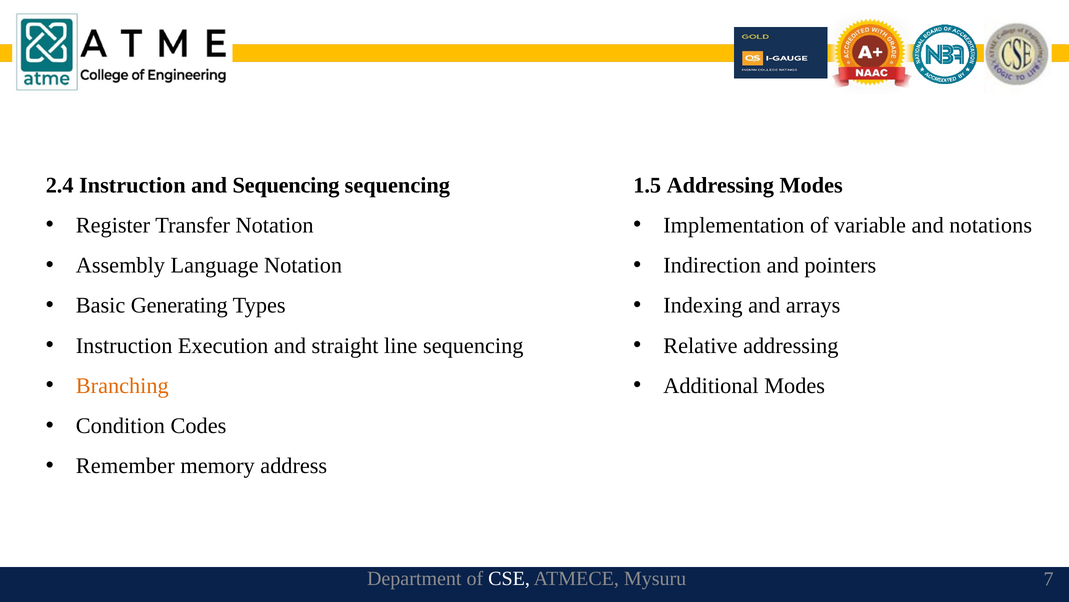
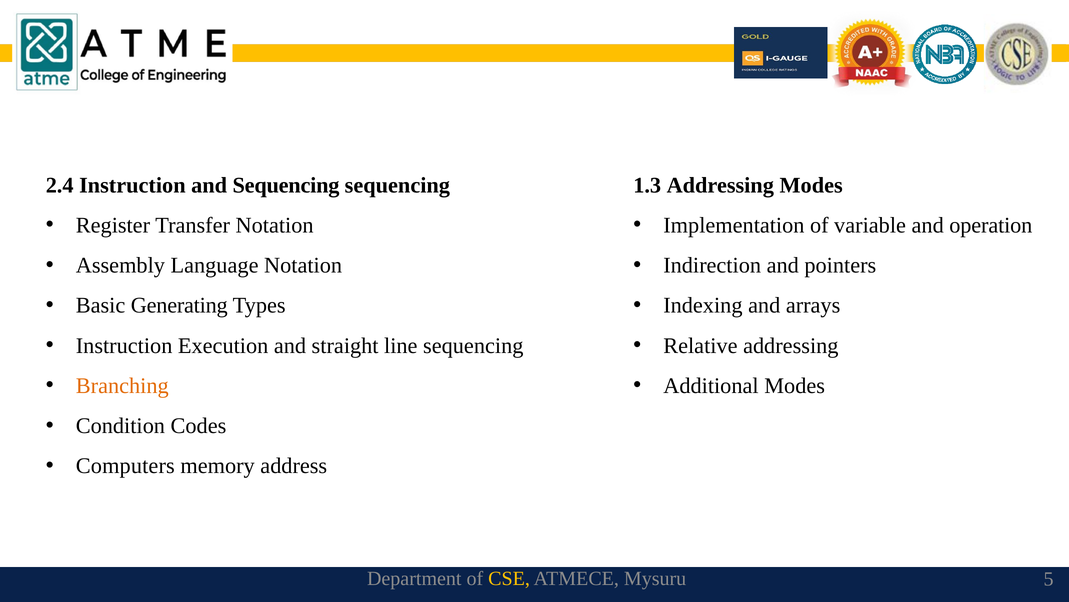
1.5: 1.5 -> 1.3
notations: notations -> operation
Remember: Remember -> Computers
CSE colour: white -> yellow
7: 7 -> 5
